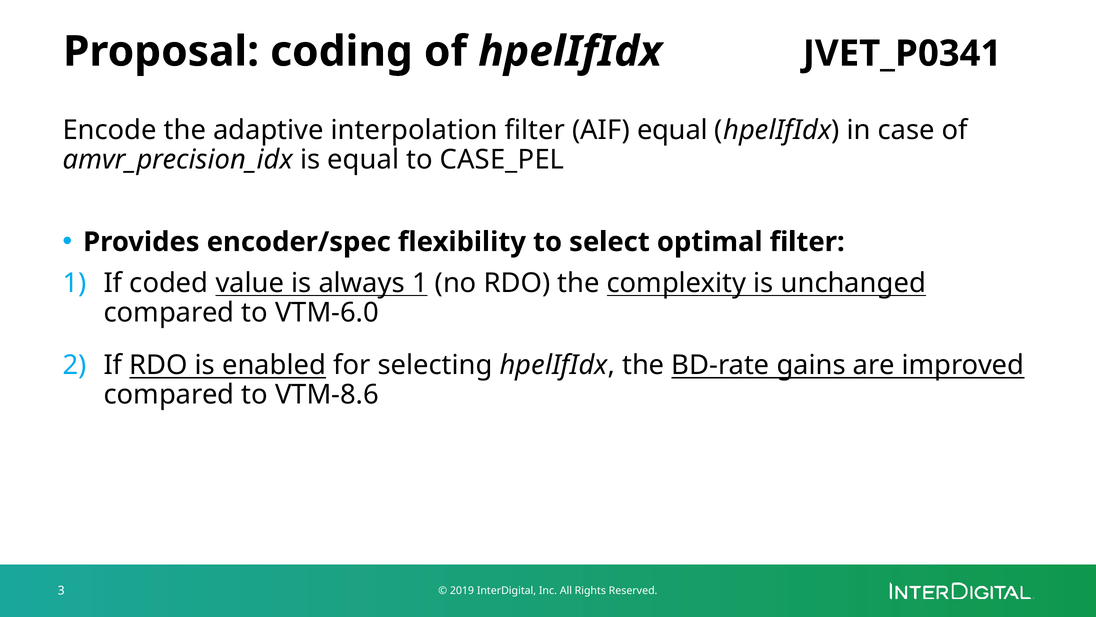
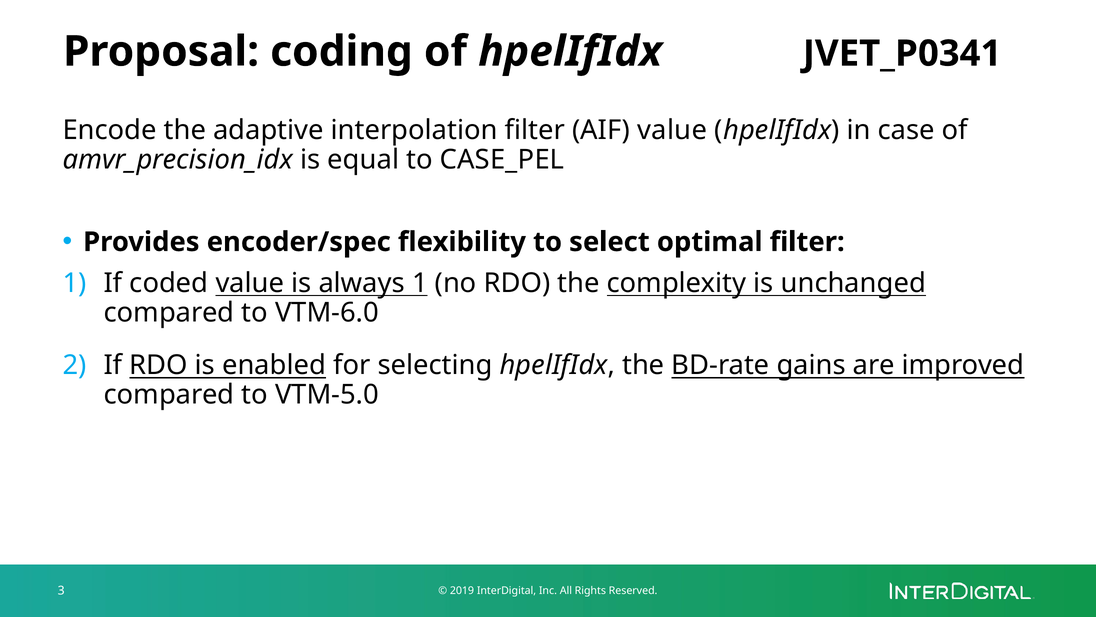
AIF equal: equal -> value
VTM-8.6: VTM-8.6 -> VTM-5.0
